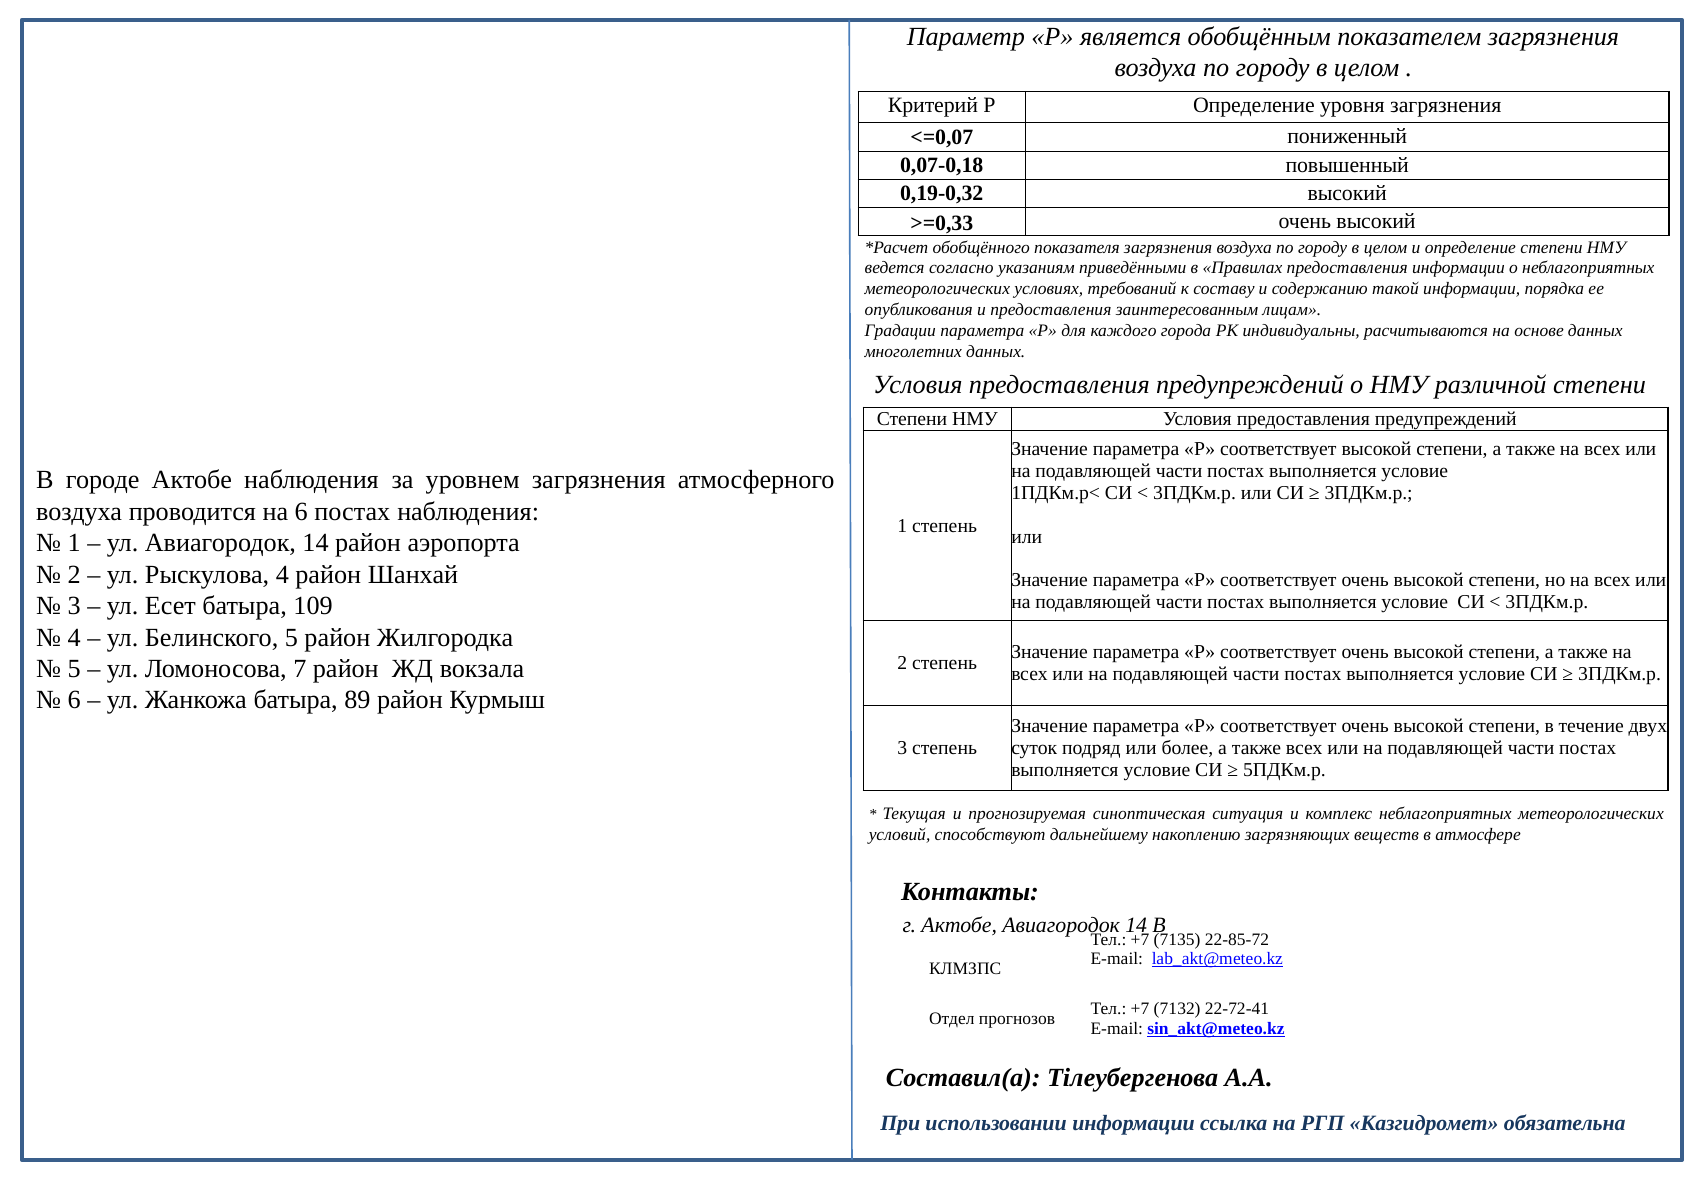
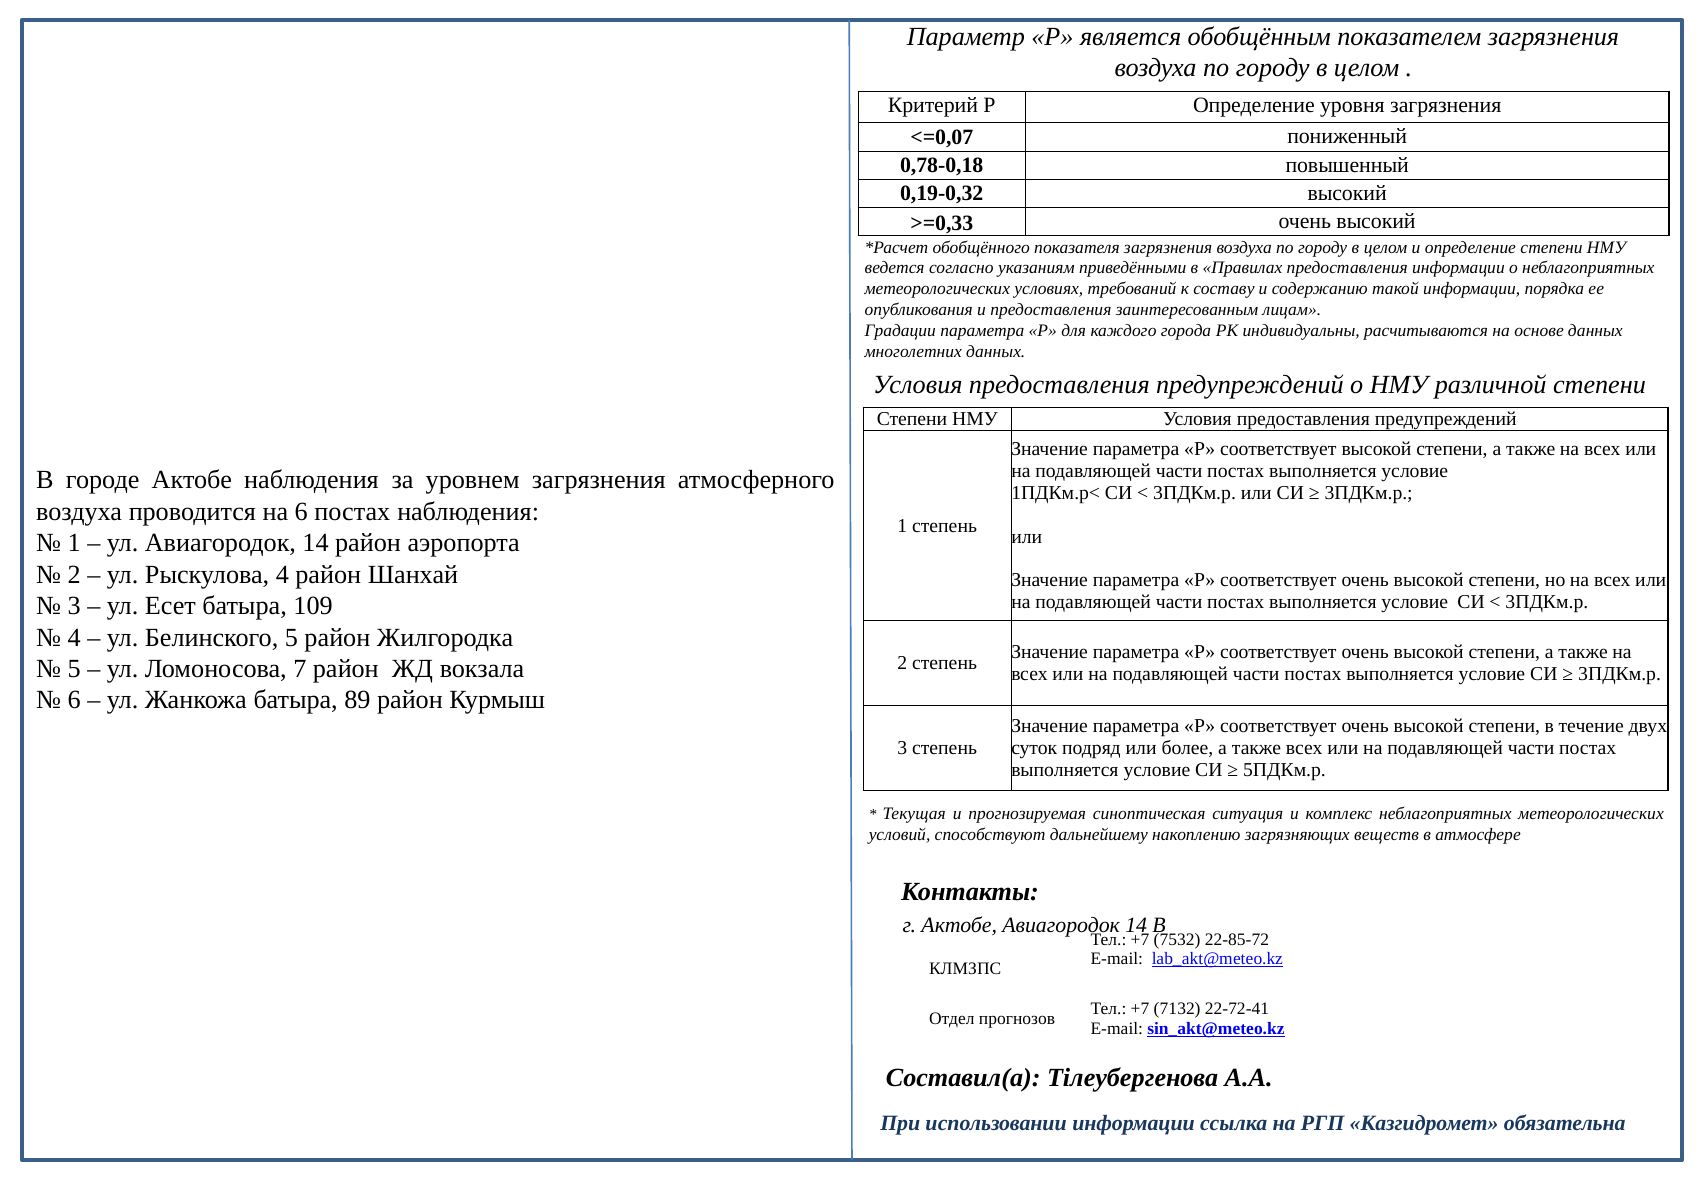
0,07-0,18: 0,07-0,18 -> 0,78-0,18
7135: 7135 -> 7532
